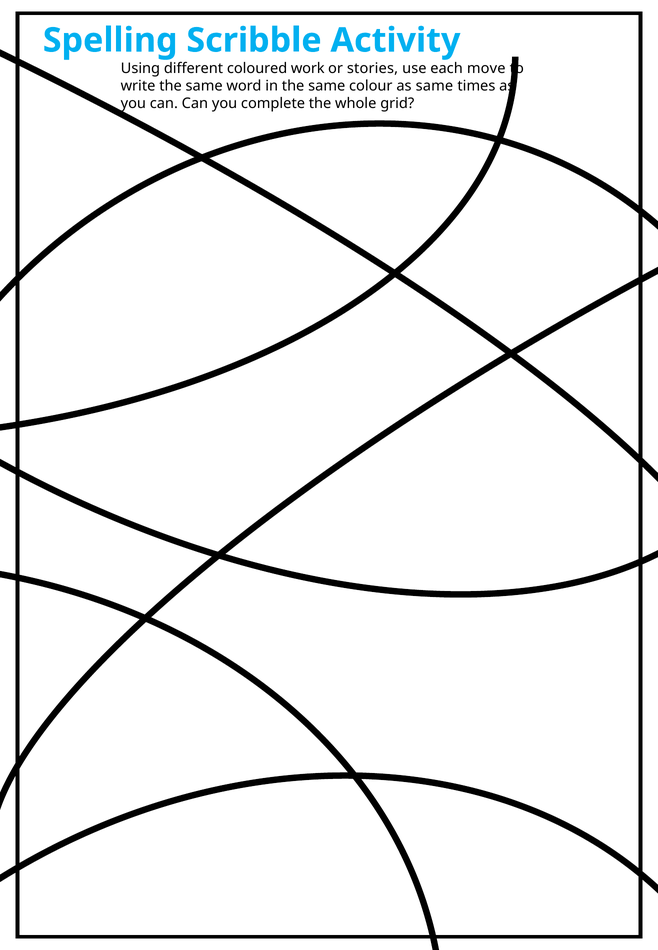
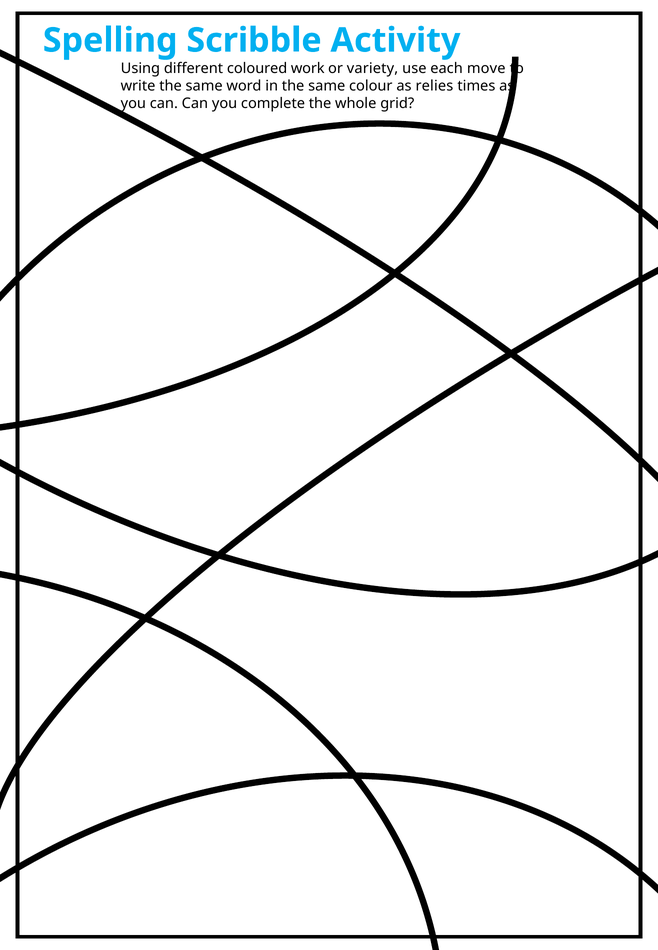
stories: stories -> variety
as same: same -> relies
